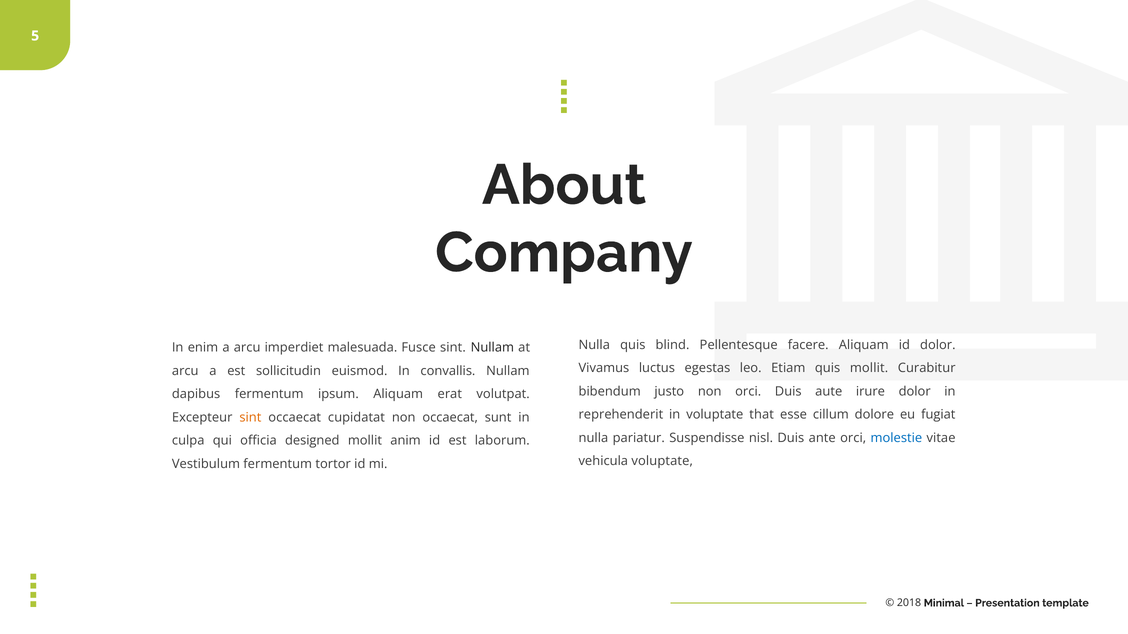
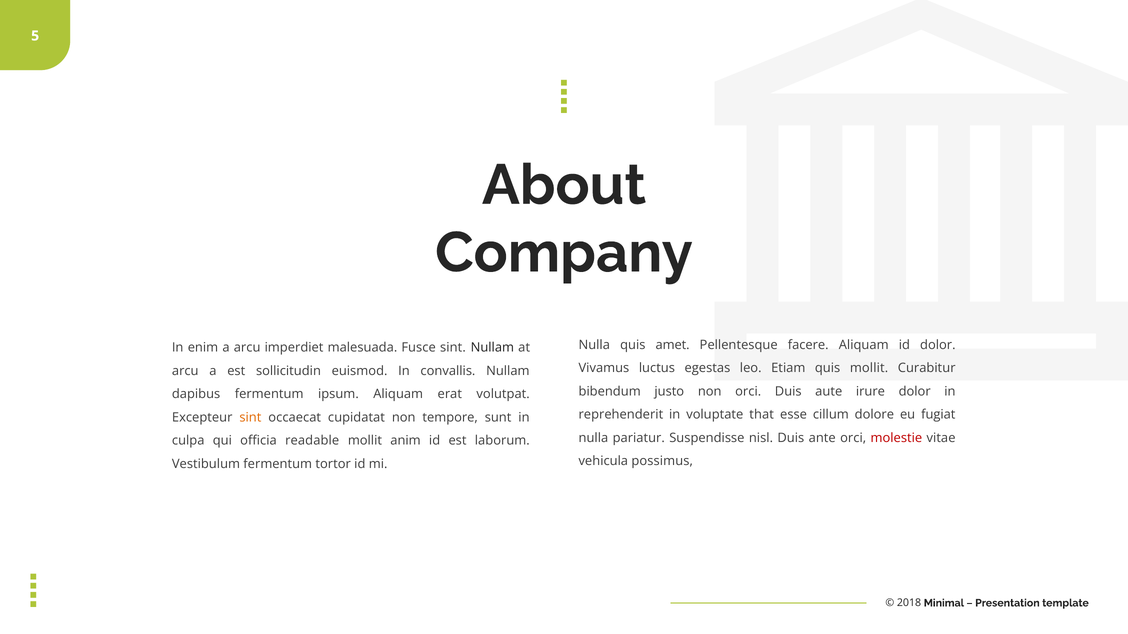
blind: blind -> amet
non occaecat: occaecat -> tempore
molestie colour: blue -> red
designed: designed -> readable
vehicula voluptate: voluptate -> possimus
